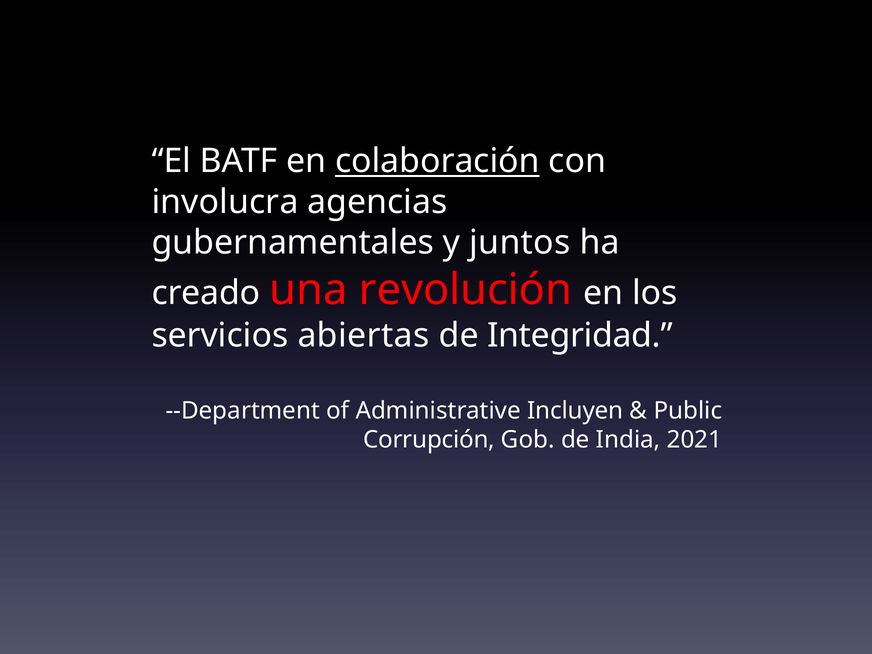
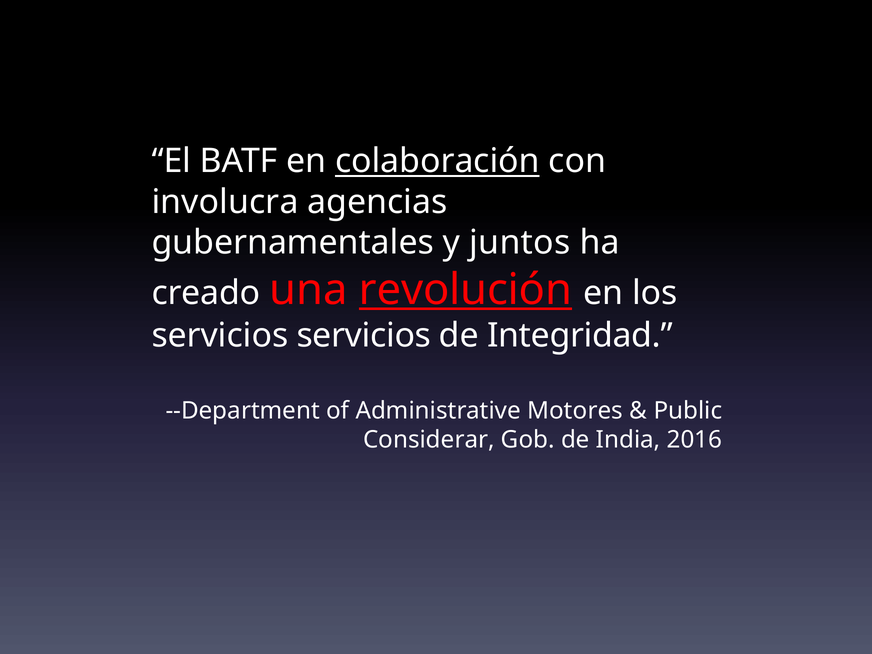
revolución underline: none -> present
servicios abiertas: abiertas -> servicios
Incluyen: Incluyen -> Motores
Corrupción: Corrupción -> Considerar
2021: 2021 -> 2016
